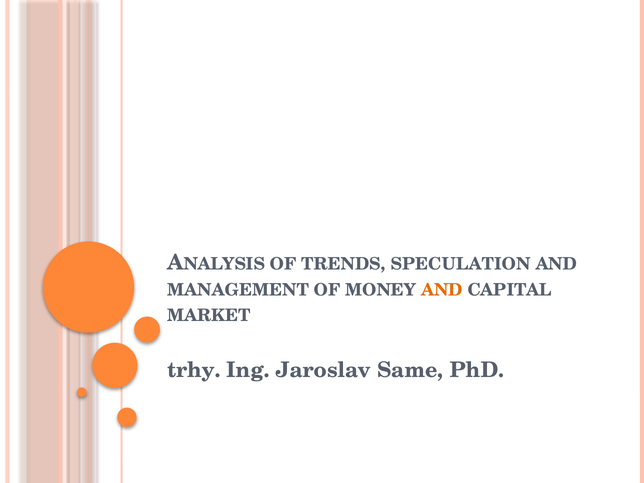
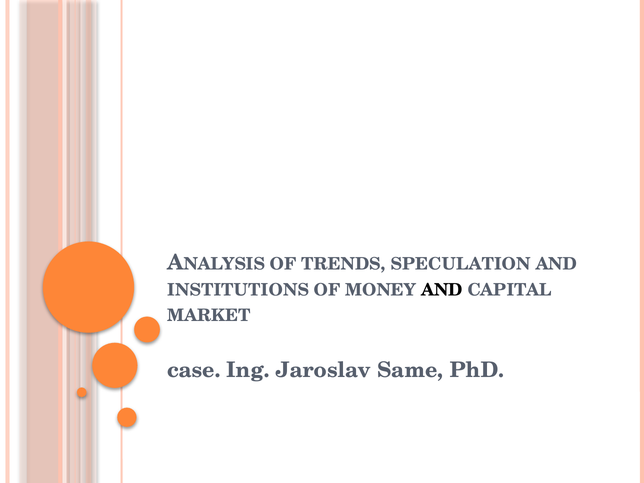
MANAGEMENT: MANAGEMENT -> INSTITUTIONS
AND at (442, 290) colour: orange -> black
trhy: trhy -> case
